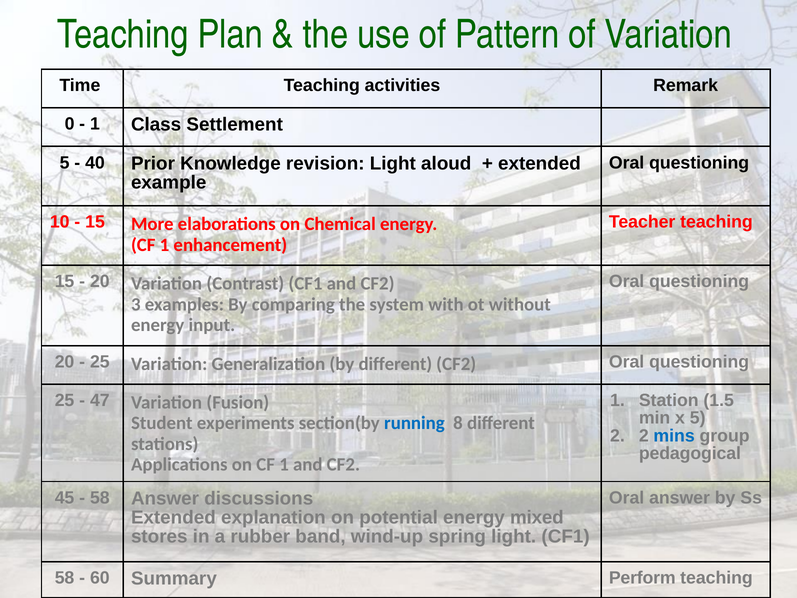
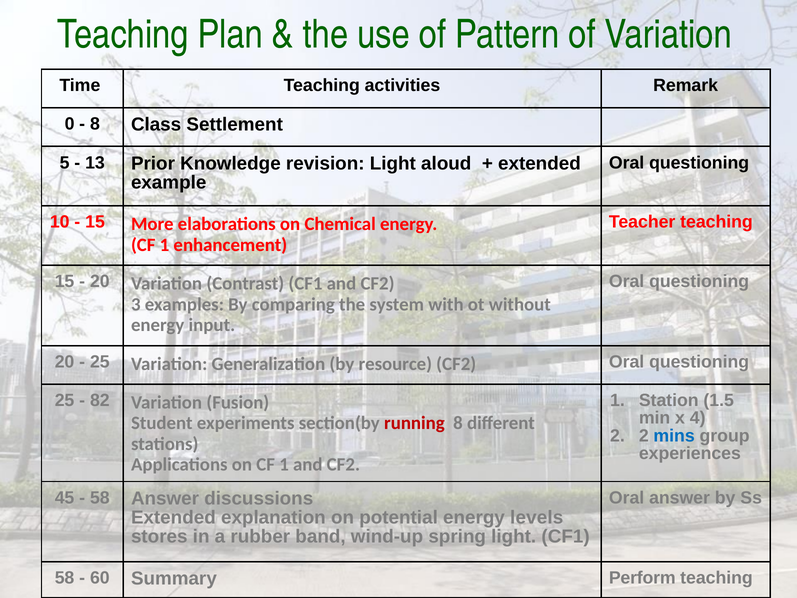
1 at (95, 124): 1 -> 8
40: 40 -> 13
by different: different -> resource
47: 47 -> 82
x 5: 5 -> 4
running colour: blue -> red
pedagogical: pedagogical -> experiences
mixed: mixed -> levels
